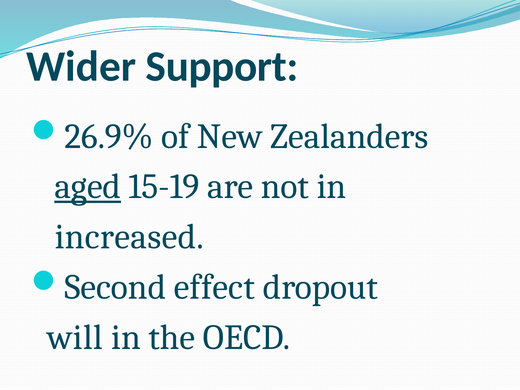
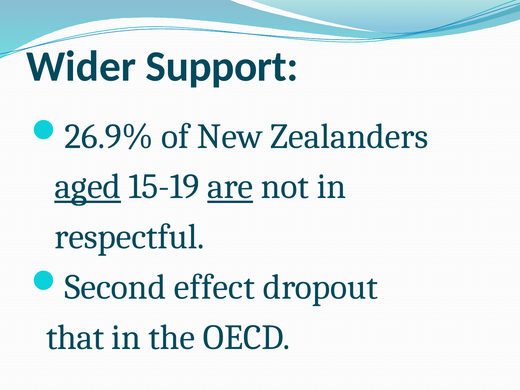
are underline: none -> present
increased: increased -> respectful
will: will -> that
